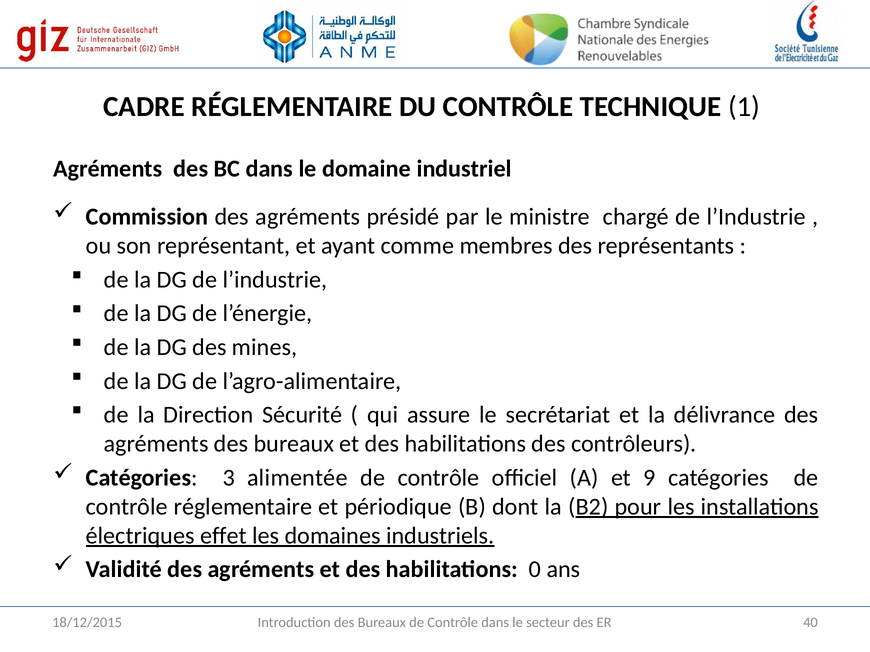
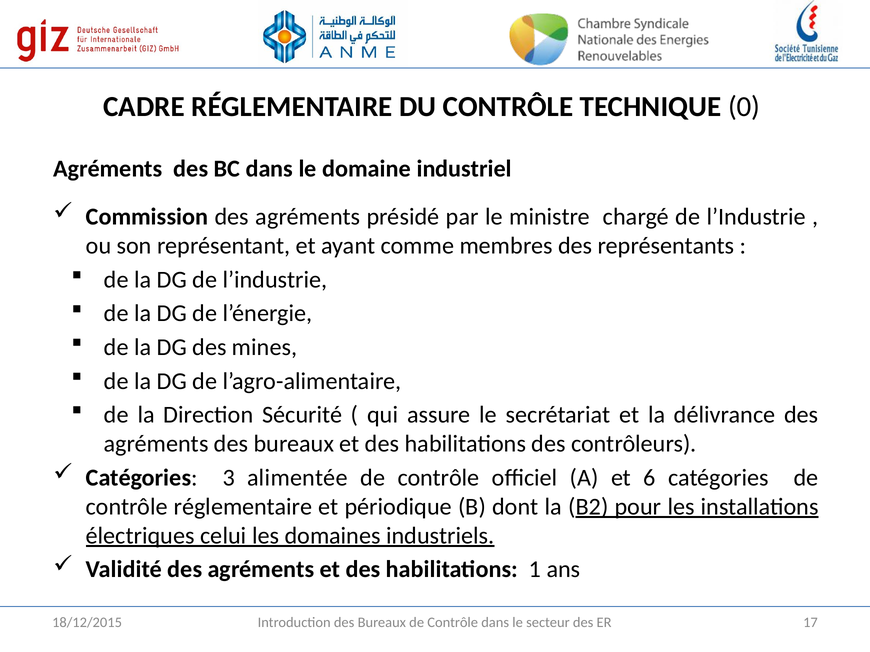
1: 1 -> 0
9: 9 -> 6
effet: effet -> celui
0: 0 -> 1
40: 40 -> 17
